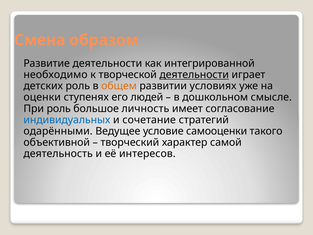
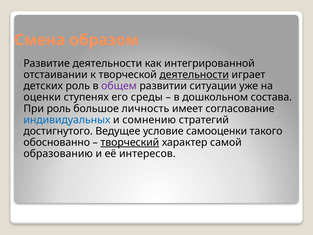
необходимо: необходимо -> отстаивании
общем colour: orange -> purple
условиях: условиях -> ситуации
людей: людей -> среды
смысле: смысле -> состава
сочетание: сочетание -> сомнению
одарёнными: одарёнными -> достигнутого
объективной: объективной -> обоснованно
творческий underline: none -> present
деятельность: деятельность -> образованию
